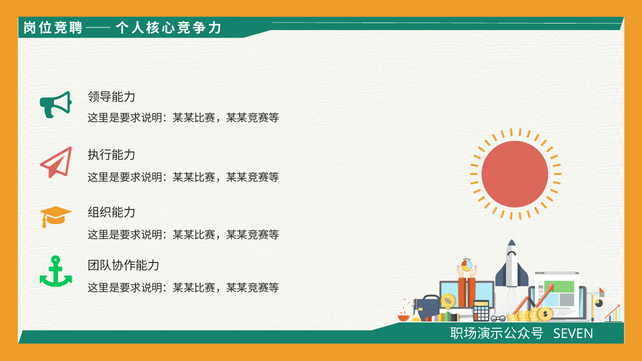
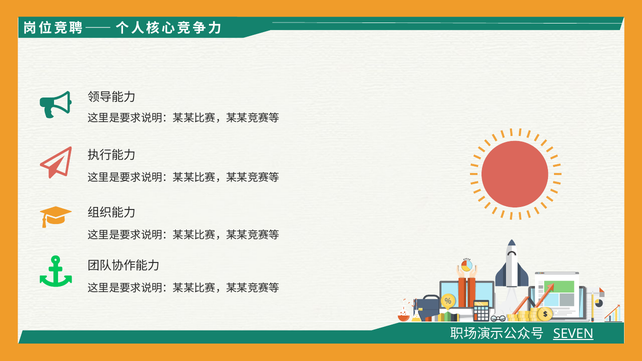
SEVEN underline: none -> present
